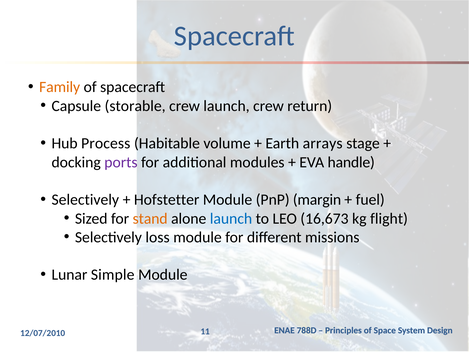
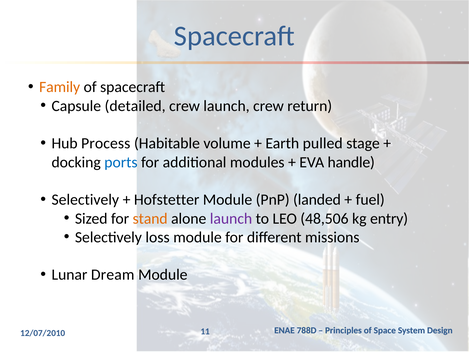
storable: storable -> detailed
arrays: arrays -> pulled
ports colour: purple -> blue
margin: margin -> landed
launch at (231, 218) colour: blue -> purple
16,673: 16,673 -> 48,506
flight: flight -> entry
Simple: Simple -> Dream
